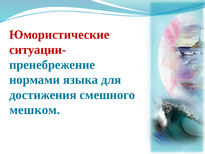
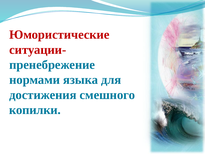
мешком: мешком -> копилки
